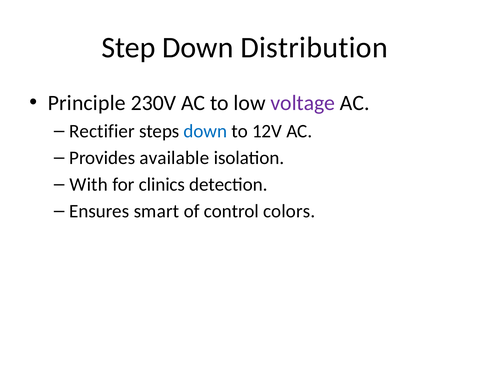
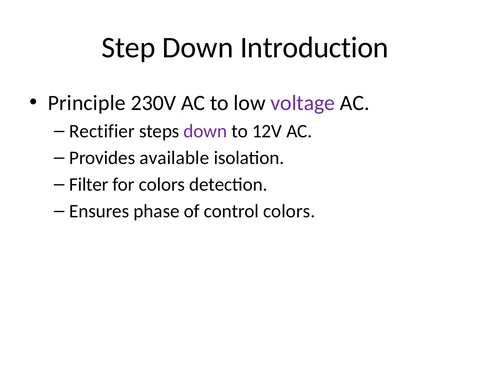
Distribution: Distribution -> Introduction
down at (205, 131) colour: blue -> purple
With: With -> Filter
for clinics: clinics -> colors
smart: smart -> phase
